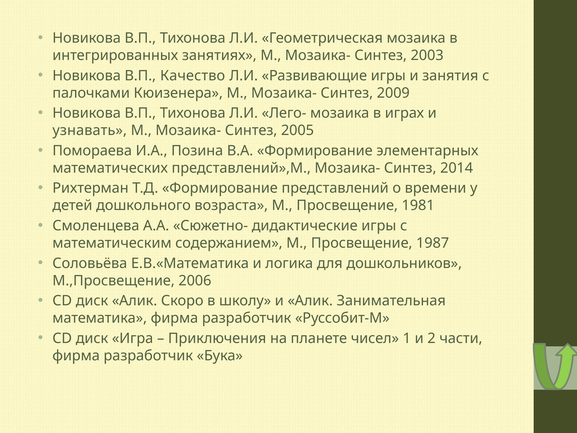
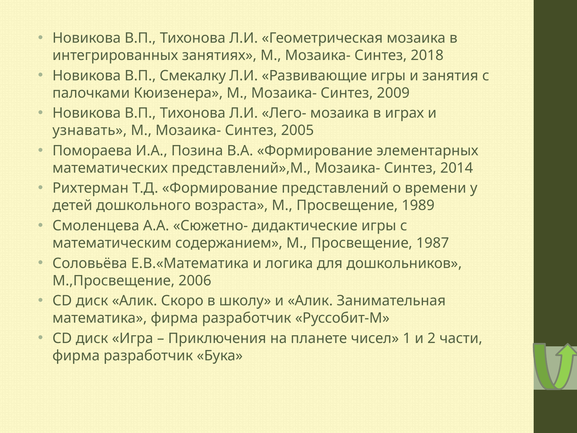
2003: 2003 -> 2018
Качество: Качество -> Смекалку
1981: 1981 -> 1989
